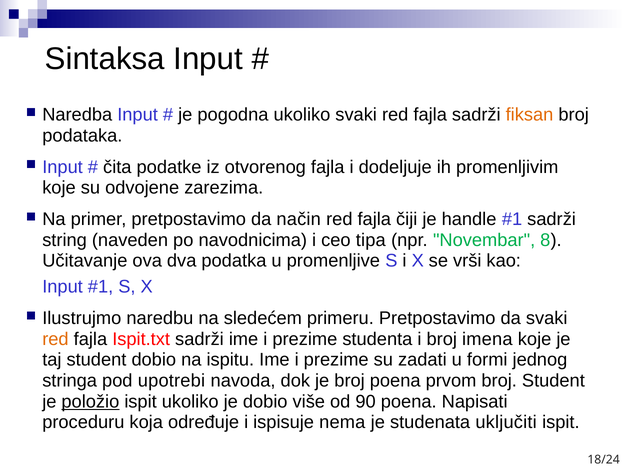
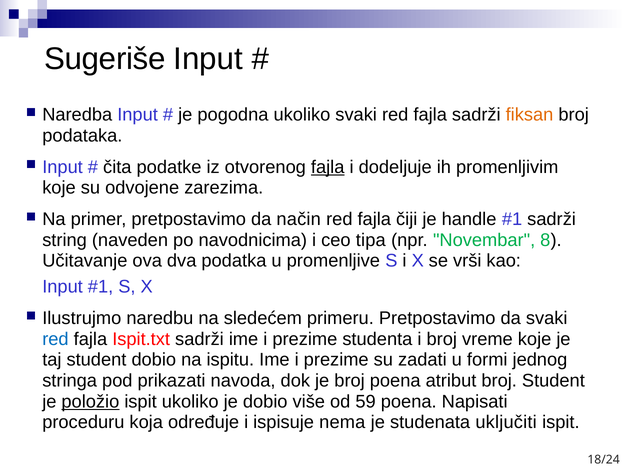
Sintaksa: Sintaksa -> Sugeriše
fajla at (328, 167) underline: none -> present
red at (55, 339) colour: orange -> blue
imena: imena -> vreme
upotrebi: upotrebi -> prikazati
prvom: prvom -> atribut
90: 90 -> 59
